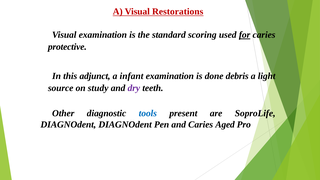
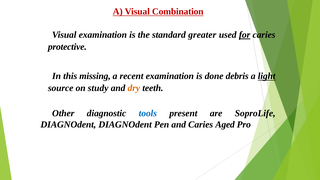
Restorations: Restorations -> Combination
scoring: scoring -> greater
adjunct: adjunct -> missing
infant: infant -> recent
light underline: none -> present
dry colour: purple -> orange
